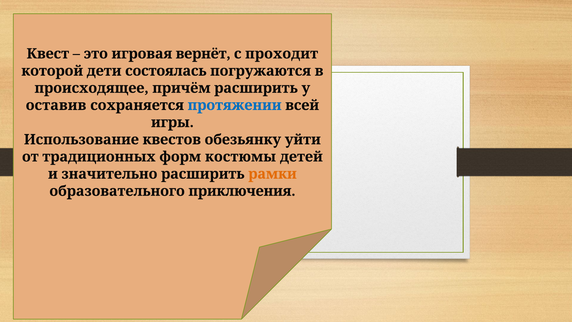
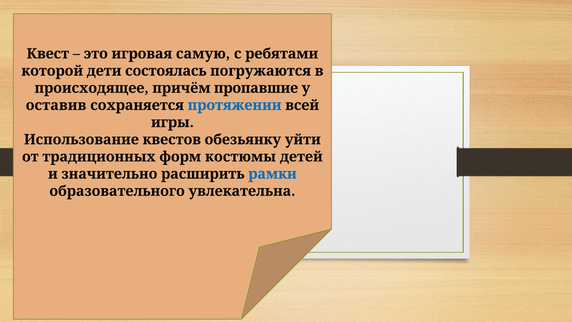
вернёт: вернёт -> самую
проходит: проходит -> ребятами
причём расширить: расширить -> пропавшие
рамки colour: orange -> blue
приключения: приключения -> увлекательна
